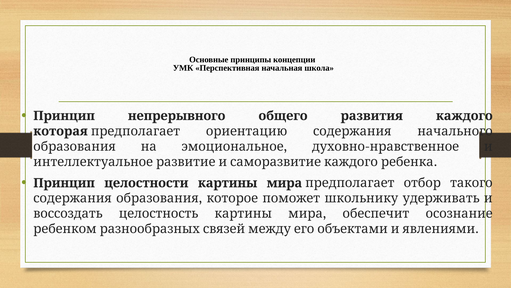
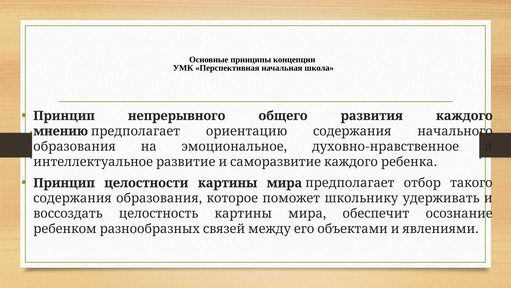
которая: которая -> мнению
